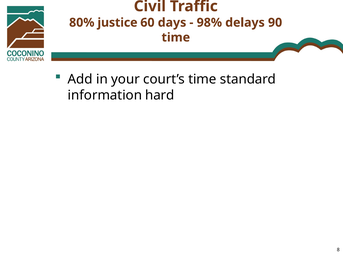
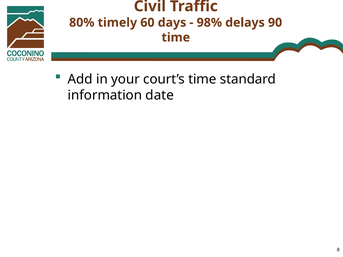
justice: justice -> timely
hard: hard -> date
